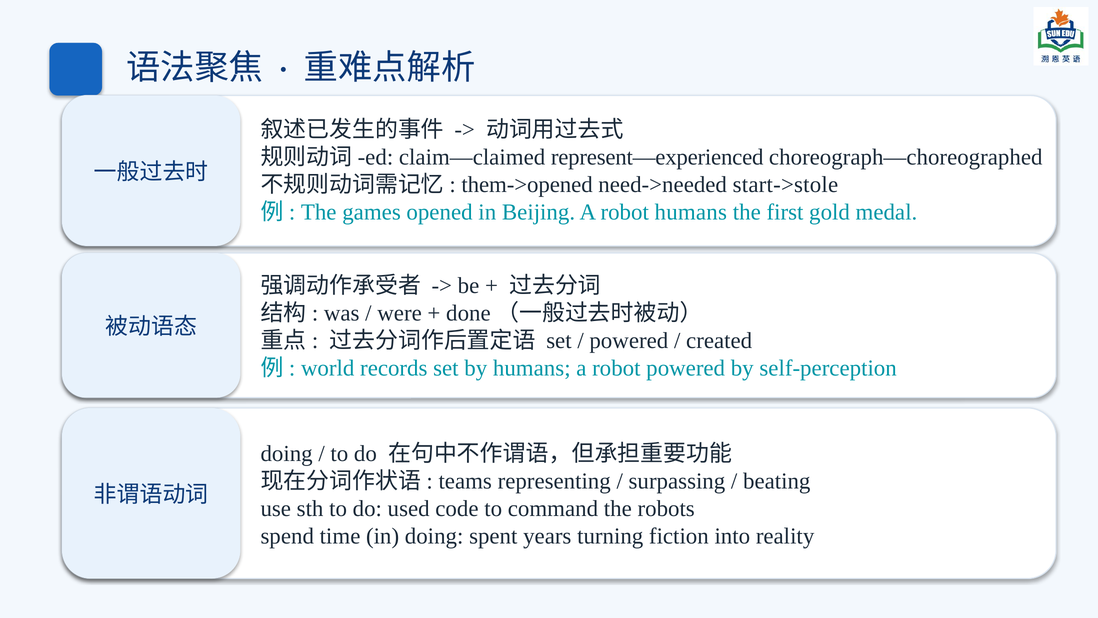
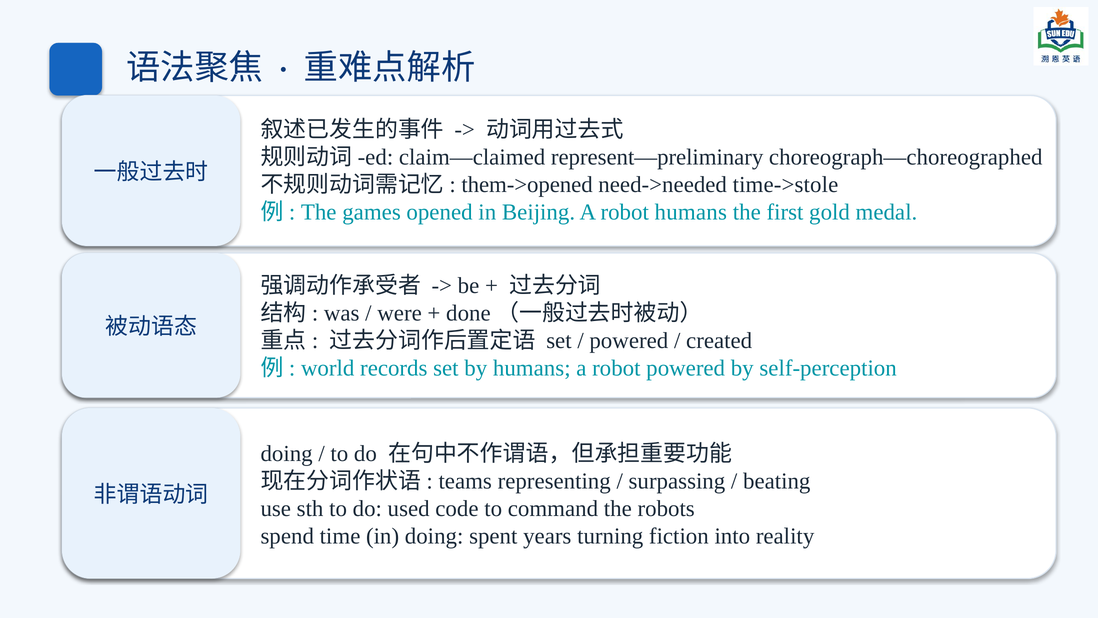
represent—experienced: represent—experienced -> represent—preliminary
start->stole: start->stole -> time->stole
